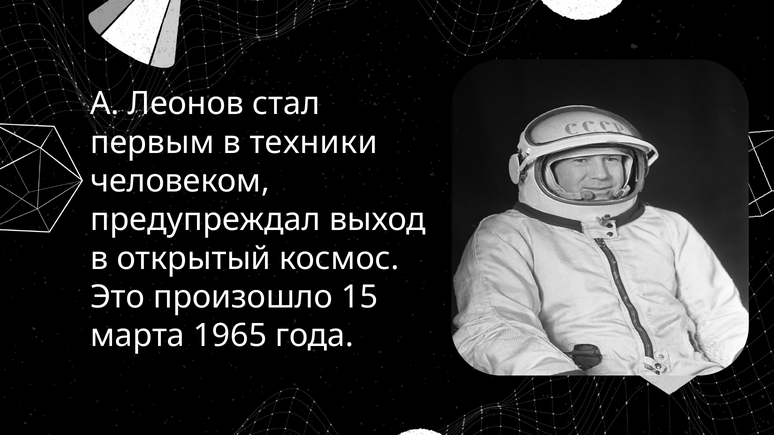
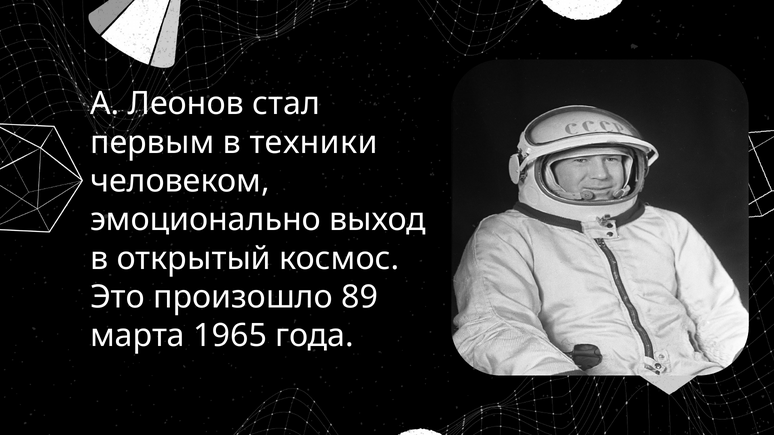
предупреждал: предупреждал -> эмоционально
15: 15 -> 89
